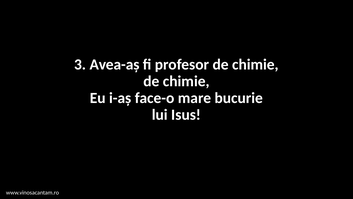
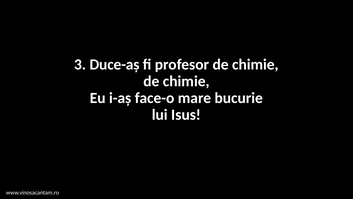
Avea-aș: Avea-aș -> Duce-aș
